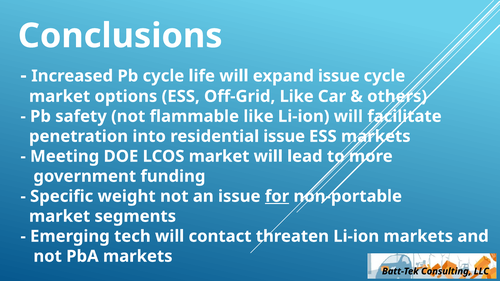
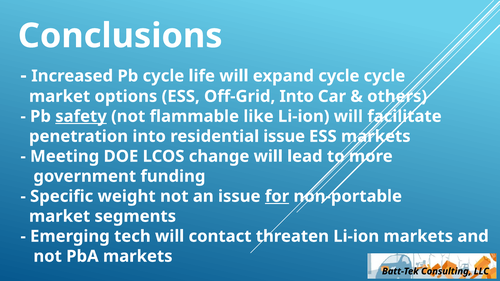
expand issue: issue -> cycle
Off-Grid Like: Like -> Into
safety underline: none -> present
LCOS market: market -> change
